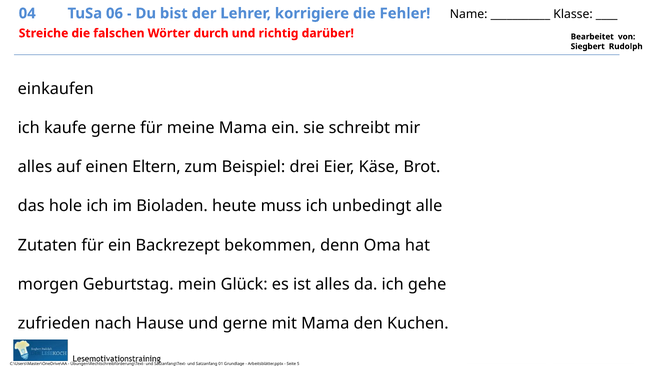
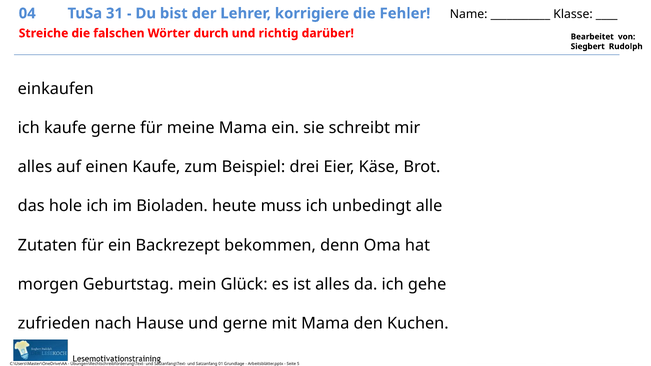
06: 06 -> 31
einen Eltern: Eltern -> Kaufe
